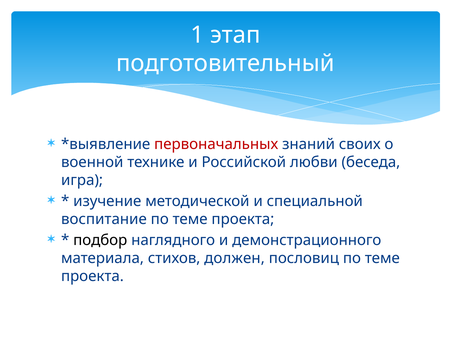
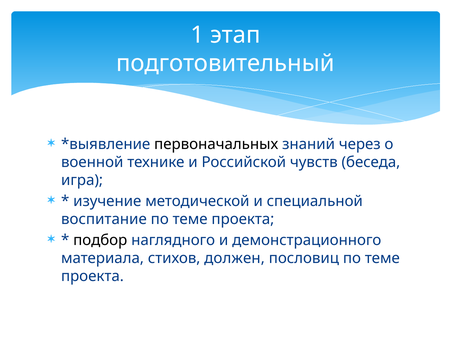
первоначальных colour: red -> black
своих: своих -> через
любви: любви -> чувств
